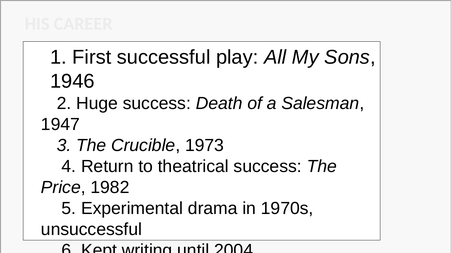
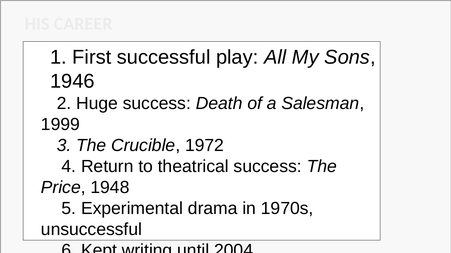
1947: 1947 -> 1999
1973: 1973 -> 1972
1982: 1982 -> 1948
